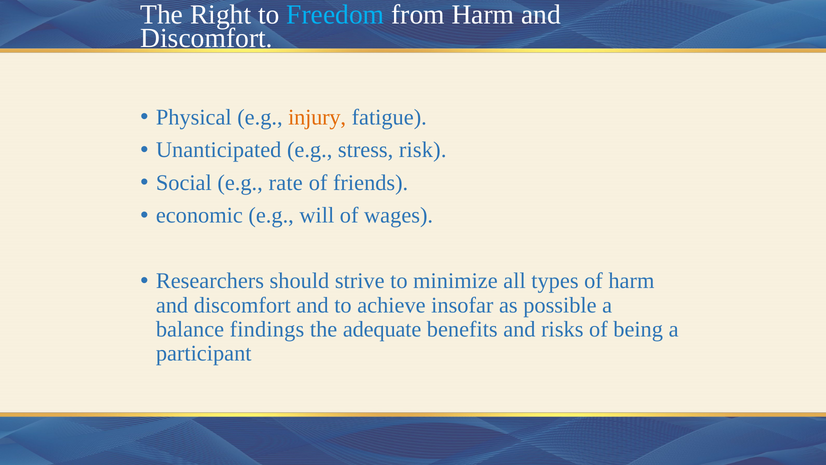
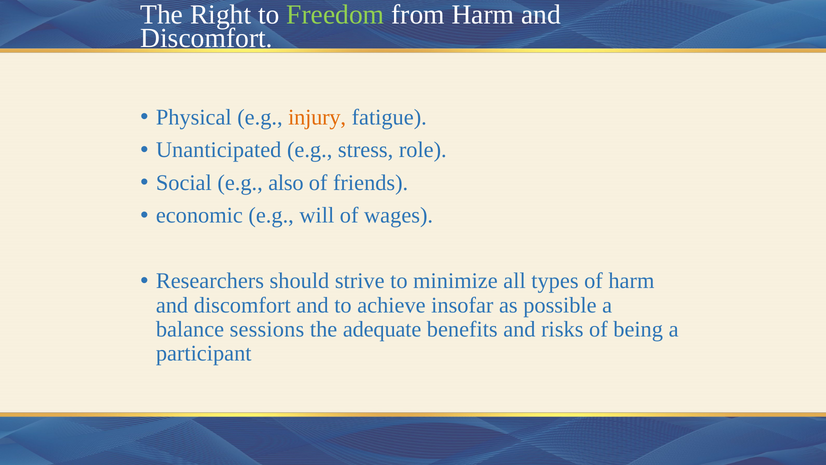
Freedom colour: light blue -> light green
risk: risk -> role
rate: rate -> also
findings: findings -> sessions
